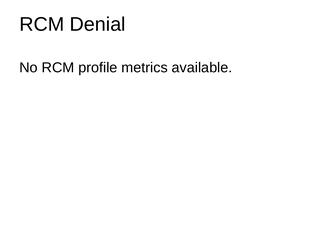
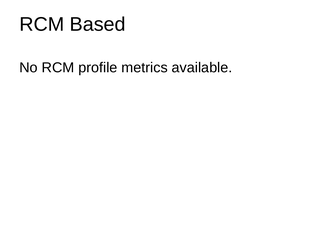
Denial: Denial -> Based
